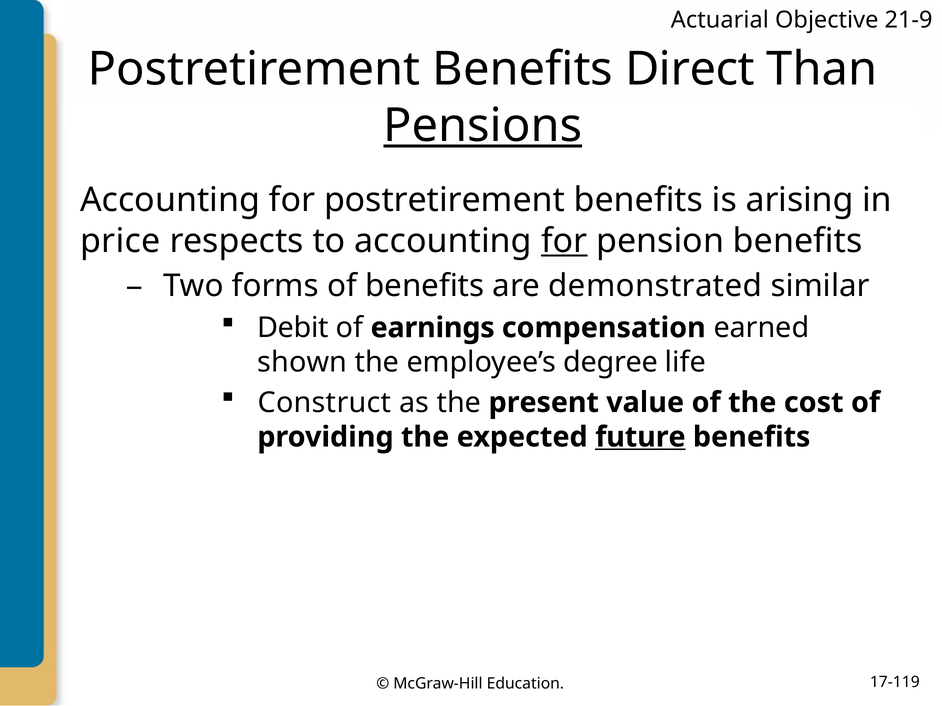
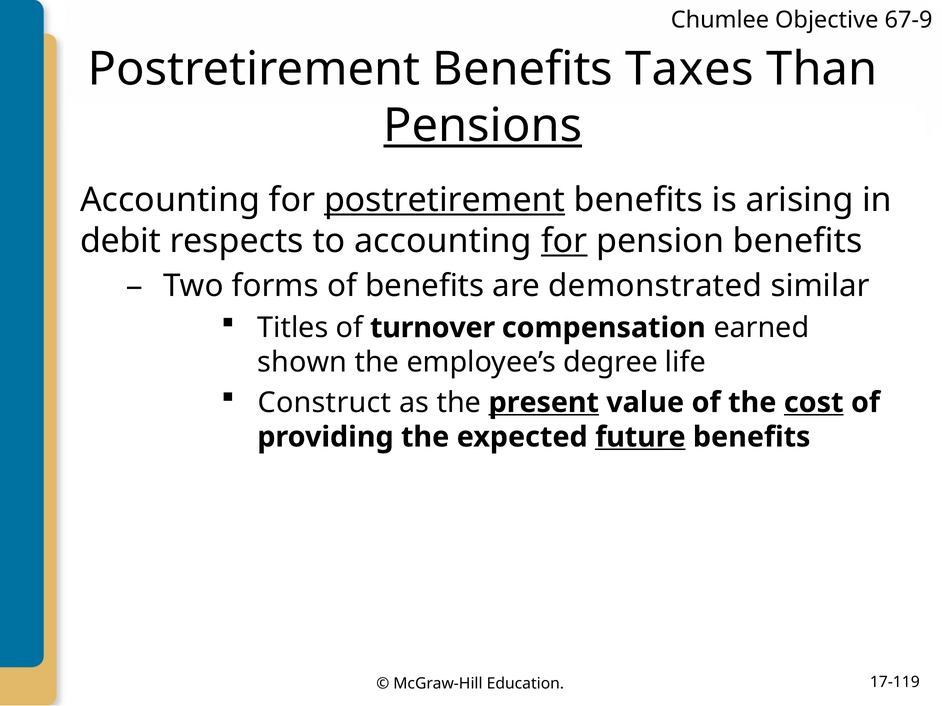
Actuarial: Actuarial -> Chumlee
21-9: 21-9 -> 67-9
Direct: Direct -> Taxes
postretirement at (444, 200) underline: none -> present
price: price -> debit
Debit: Debit -> Titles
earnings: earnings -> turnover
present underline: none -> present
cost underline: none -> present
